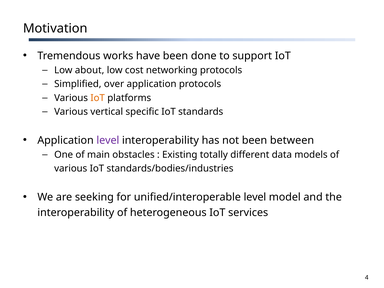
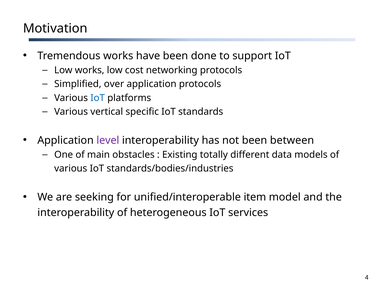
Low about: about -> works
IoT at (98, 98) colour: orange -> blue
unified/interoperable level: level -> item
